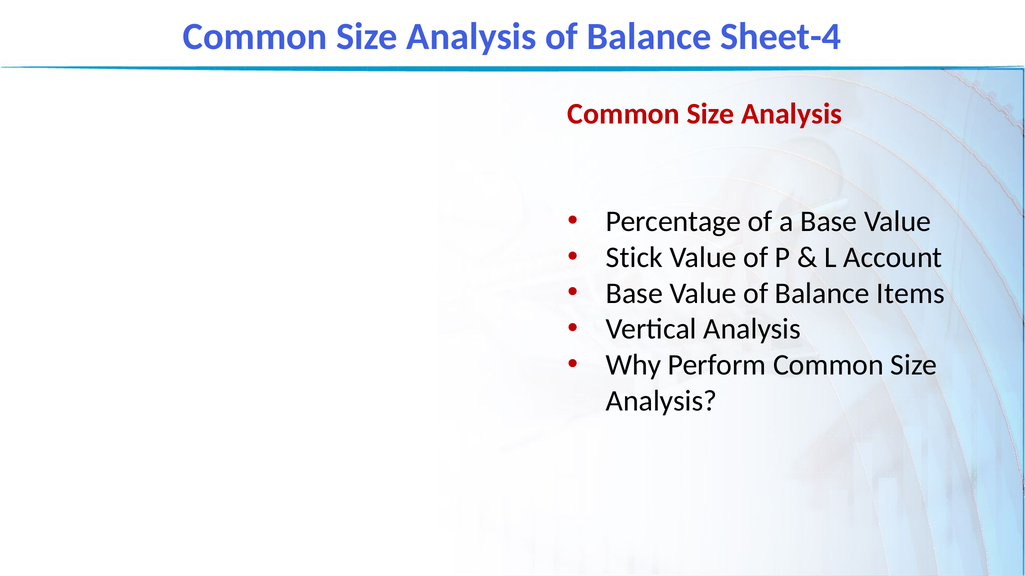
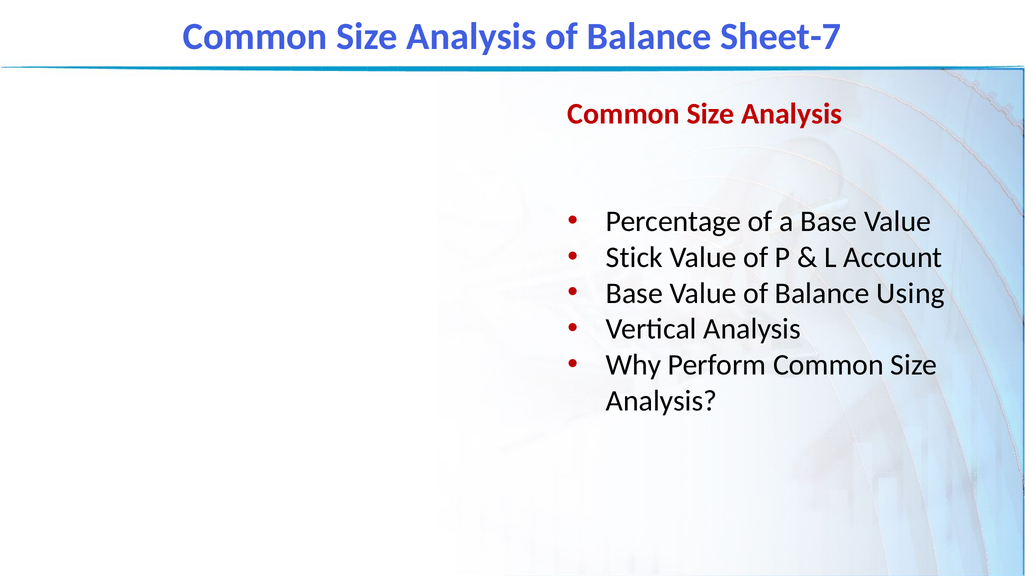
Sheet-4: Sheet-4 -> Sheet-7
Items: Items -> Using
